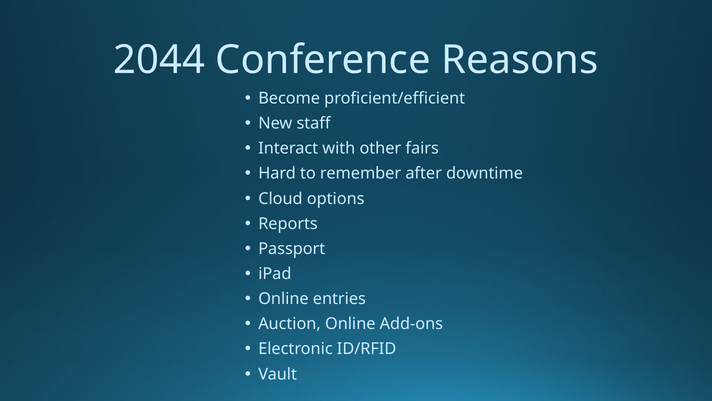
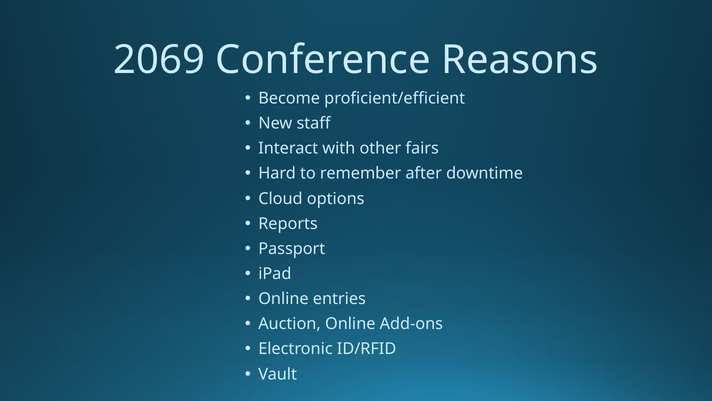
2044: 2044 -> 2069
